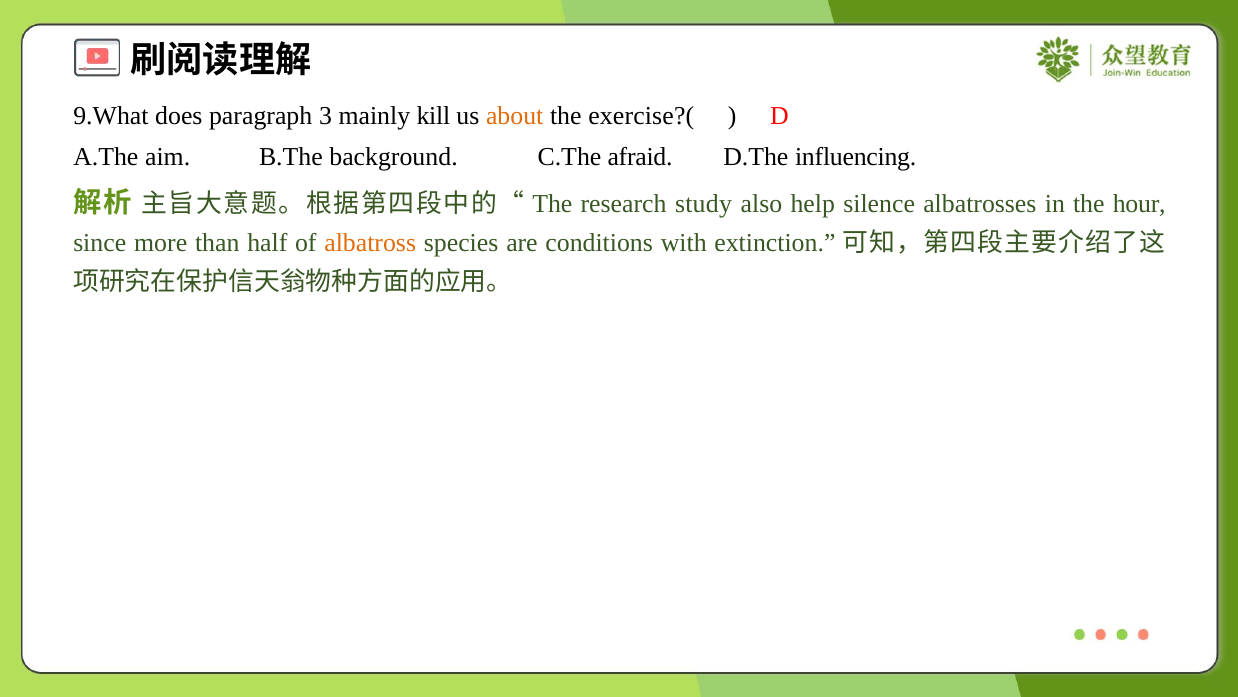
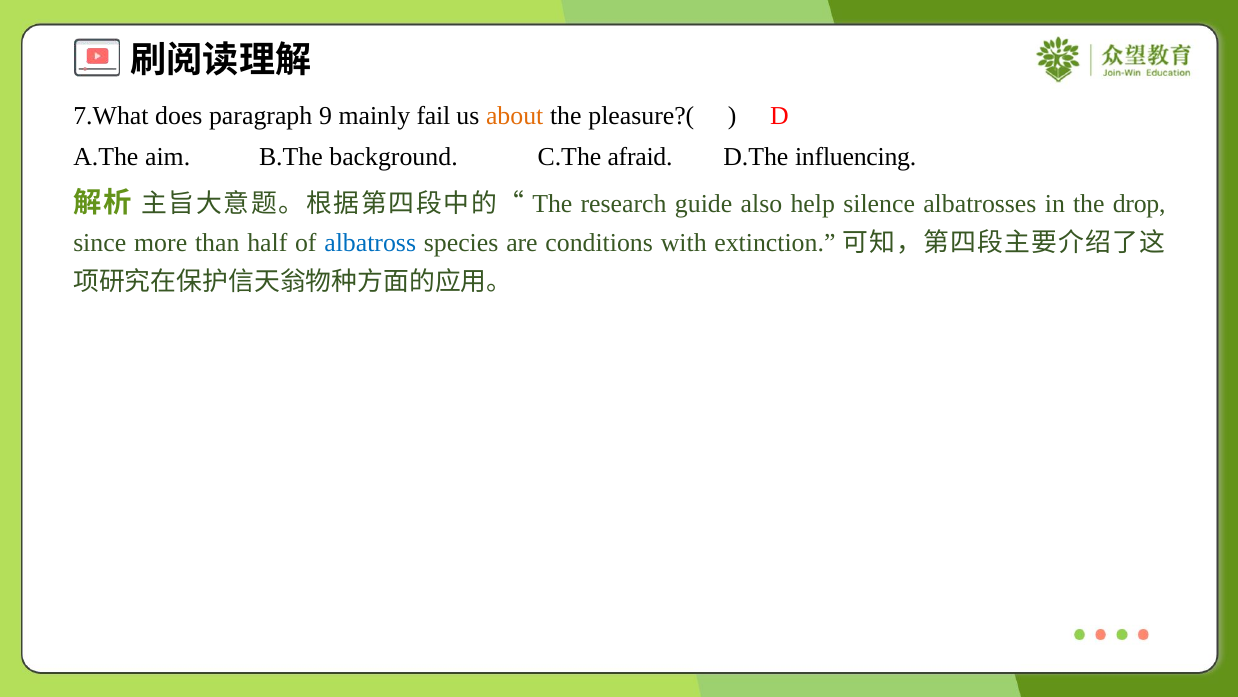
9.What: 9.What -> 7.What
3: 3 -> 9
kill: kill -> fail
exercise?(: exercise?( -> pleasure?(
study: study -> guide
hour: hour -> drop
albatross colour: orange -> blue
